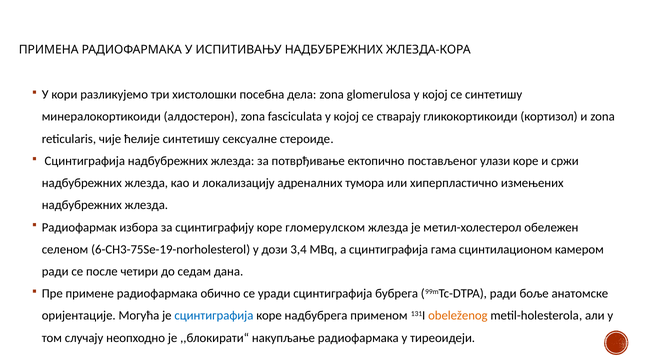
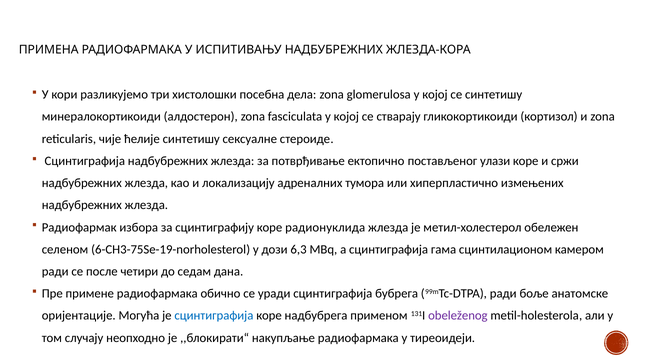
гломерулском: гломерулском -> радионуклида
3,4: 3,4 -> 6,3
obeleženog colour: orange -> purple
